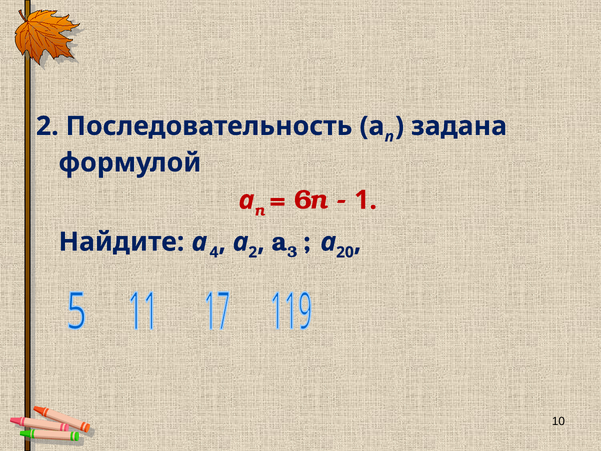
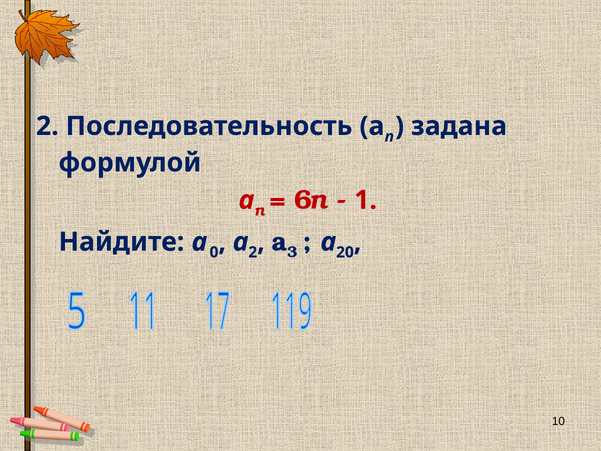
4: 4 -> 0
